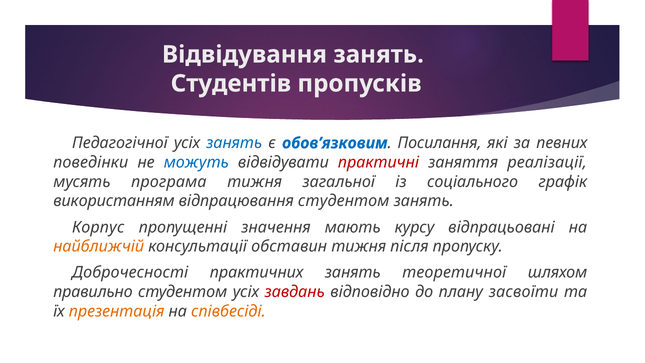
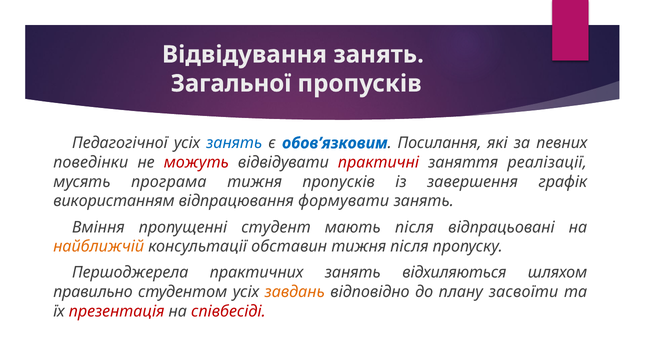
Студентів: Студентів -> Загальної
можуть colour: blue -> red
тижня загальної: загальної -> пропусків
соціального: соціального -> завершення
відпрацювання студентом: студентом -> формувати
Корпус: Корпус -> Вміння
значення: значення -> студент
мають курсу: курсу -> після
Доброчесності: Доброчесності -> Першоджерела
теоретичної: теоретичної -> відхиляються
завдань colour: red -> orange
презентація colour: orange -> red
співбесіді colour: orange -> red
